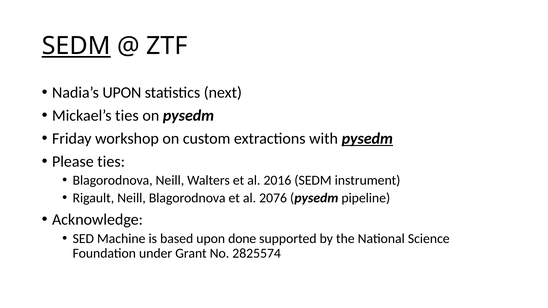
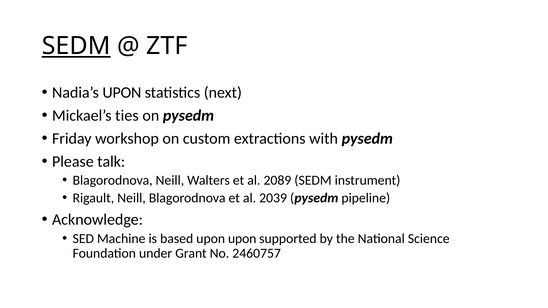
pysedm at (367, 139) underline: present -> none
Please ties: ties -> talk
2016: 2016 -> 2089
2076: 2076 -> 2039
upon done: done -> upon
2825574: 2825574 -> 2460757
